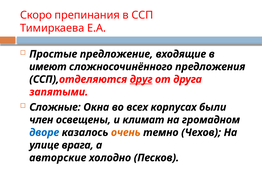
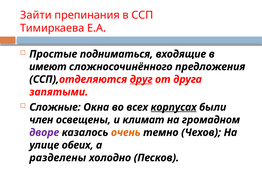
Скоро: Скоро -> Зайти
предложение: предложение -> подниматься
корпусах underline: none -> present
дворе colour: blue -> purple
врага: врага -> обеих
авторские: авторские -> разделены
